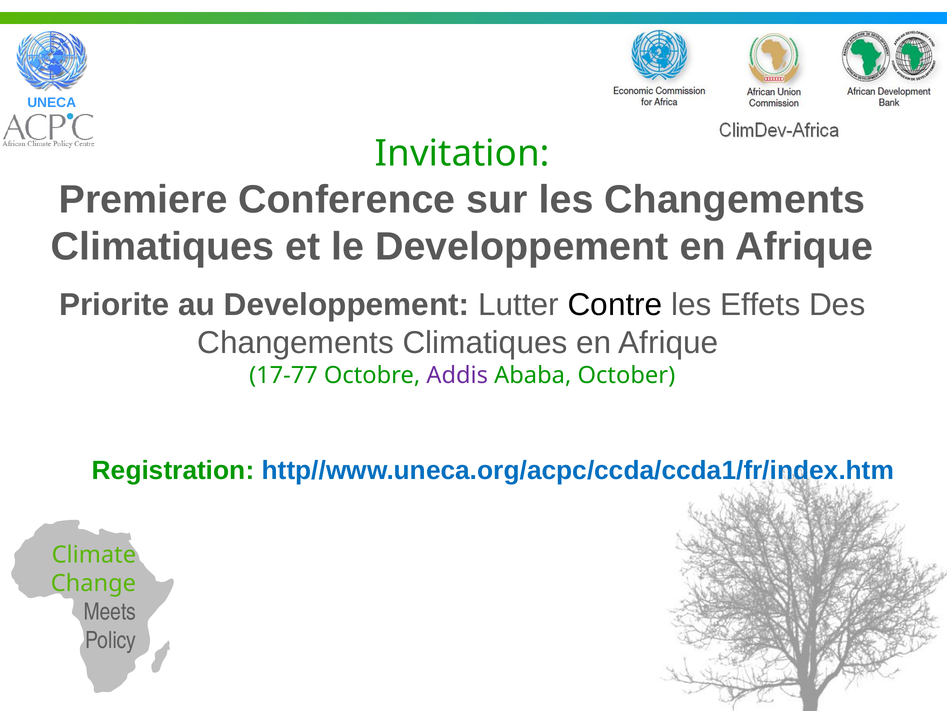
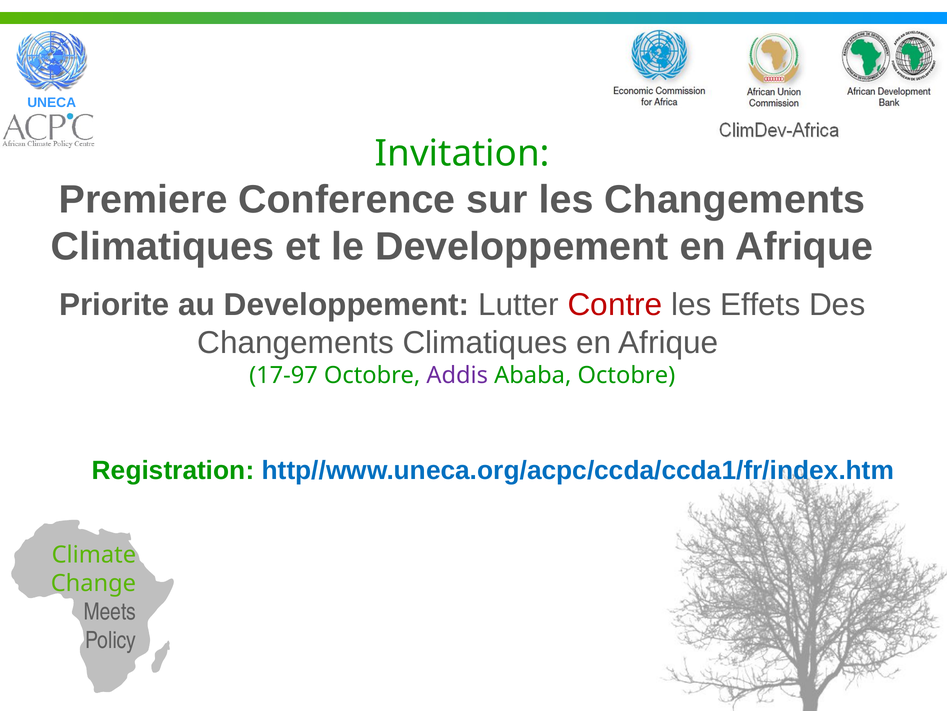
Contre colour: black -> red
17-77: 17-77 -> 17-97
Ababa October: October -> Octobre
